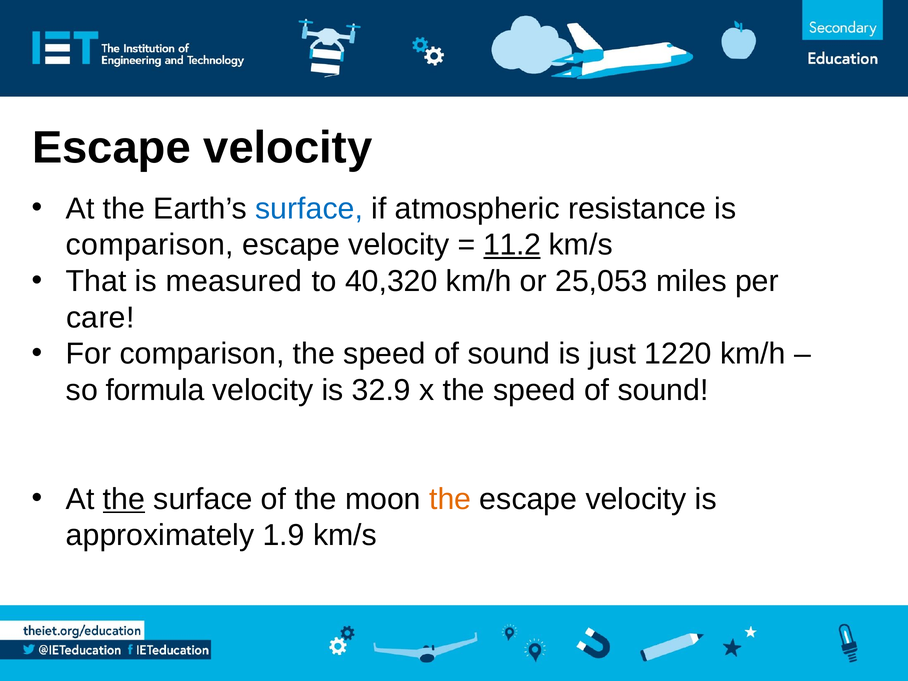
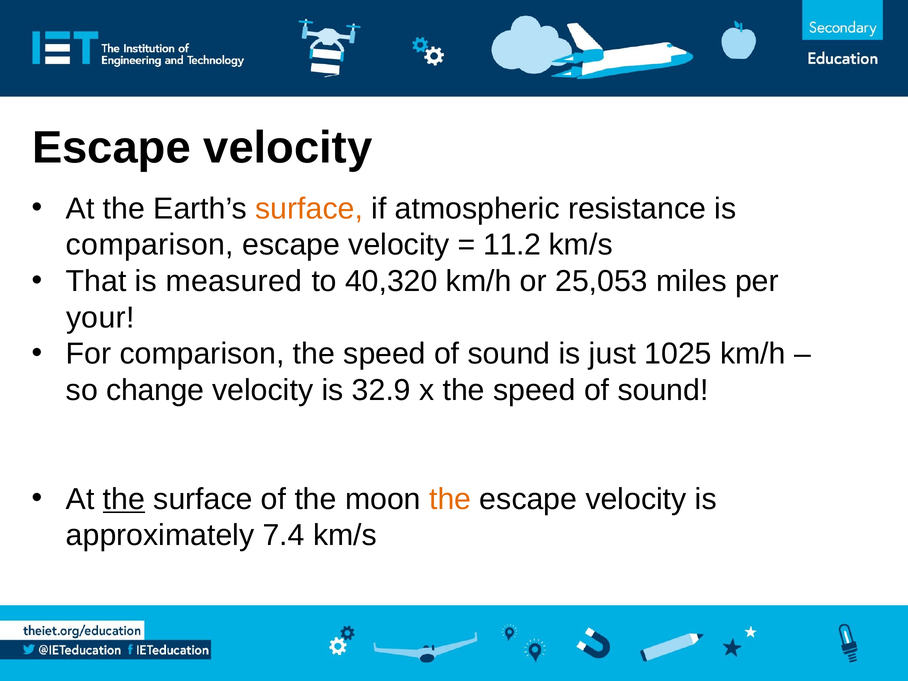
surface at (309, 209) colour: blue -> orange
11.2 underline: present -> none
care: care -> your
1220: 1220 -> 1025
formula: formula -> change
1.9: 1.9 -> 7.4
